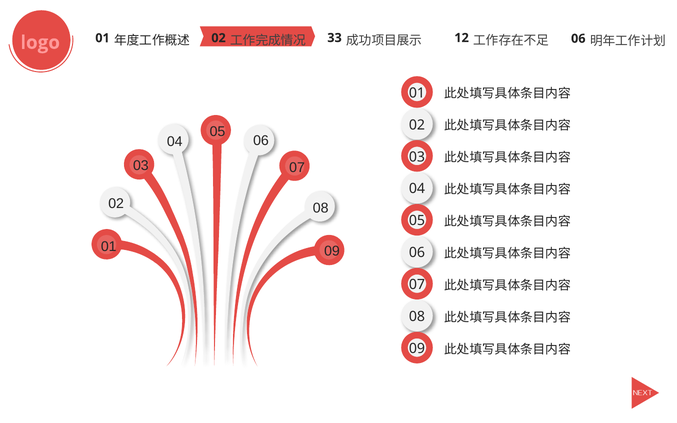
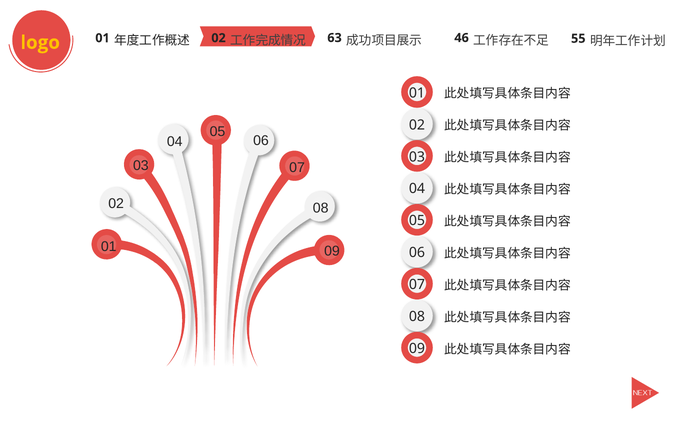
logo colour: pink -> yellow
33: 33 -> 63
12: 12 -> 46
06 at (578, 39): 06 -> 55
